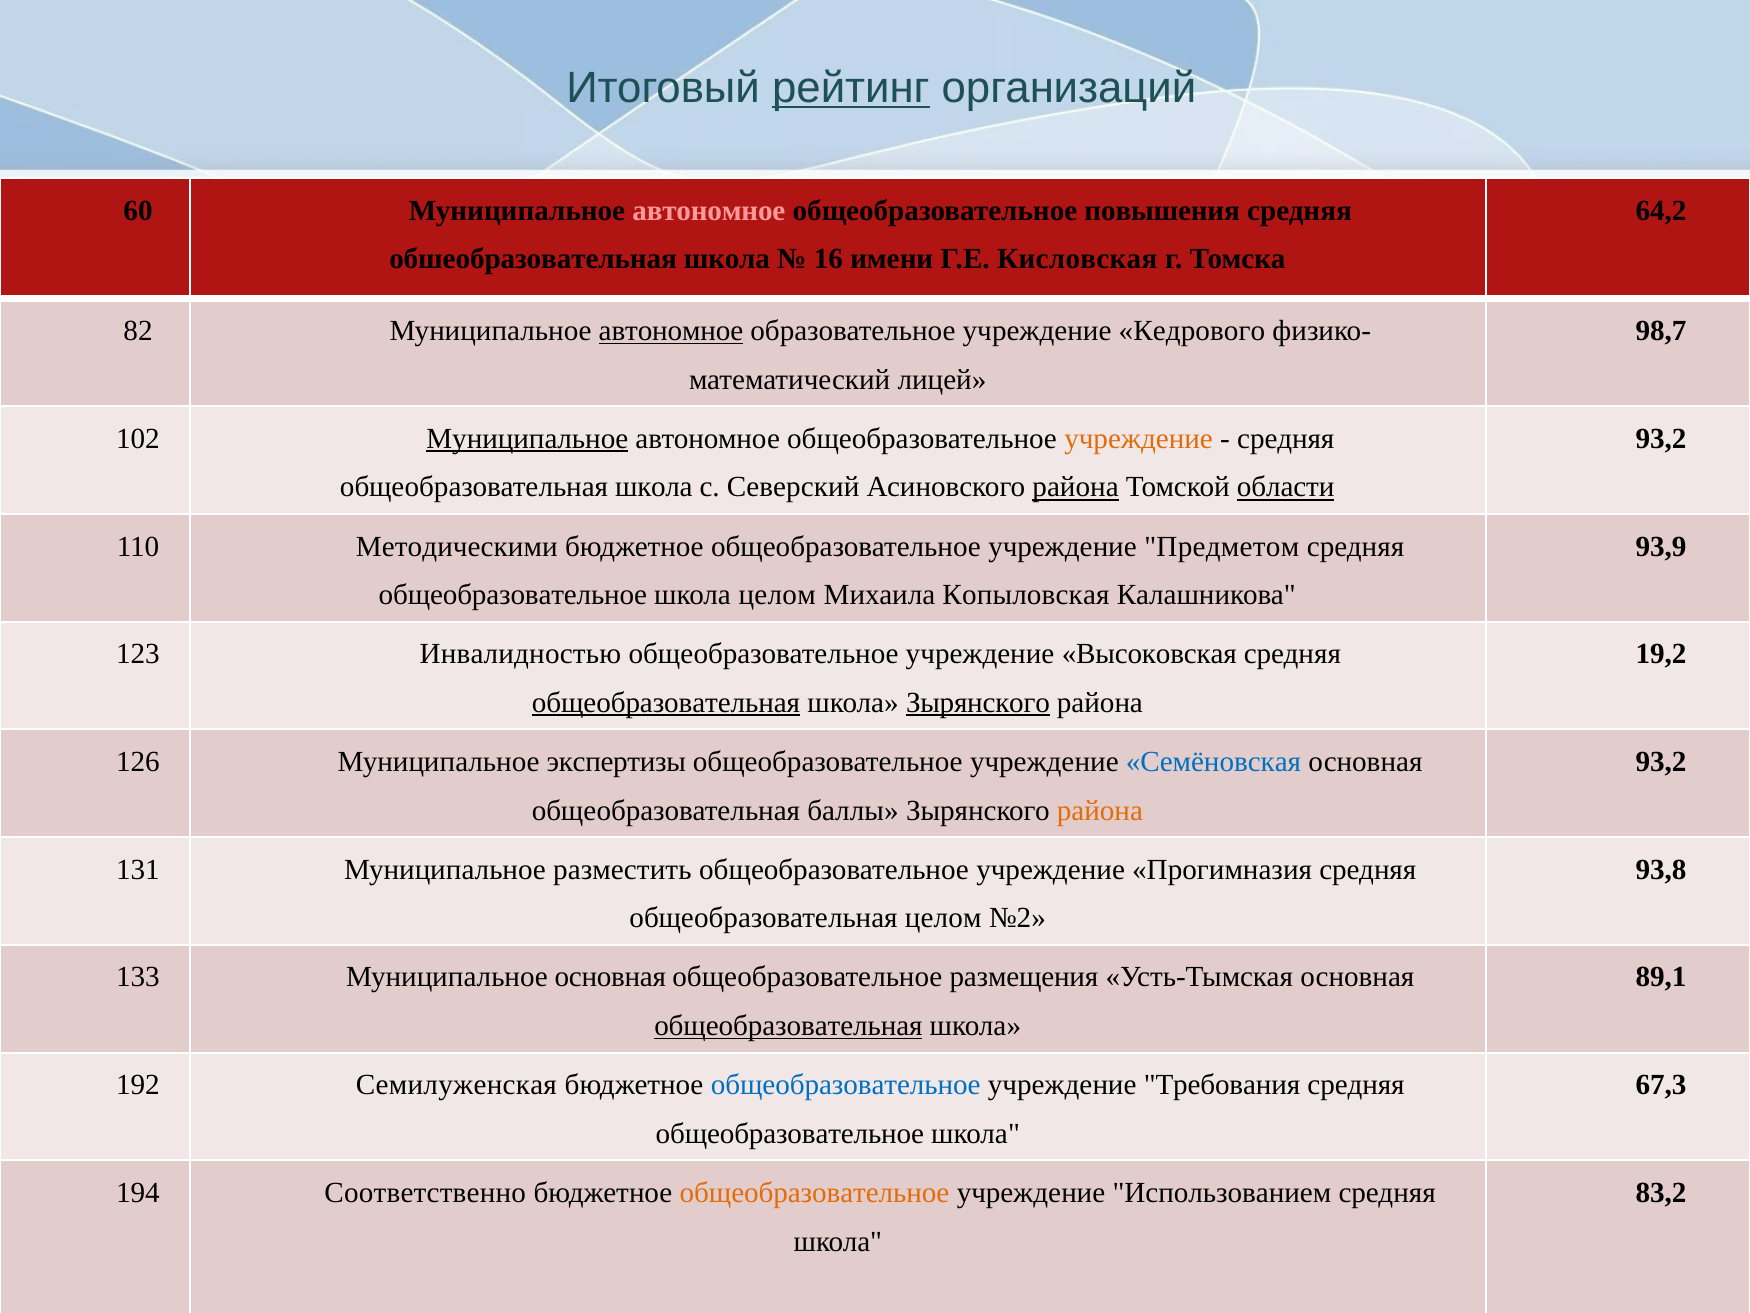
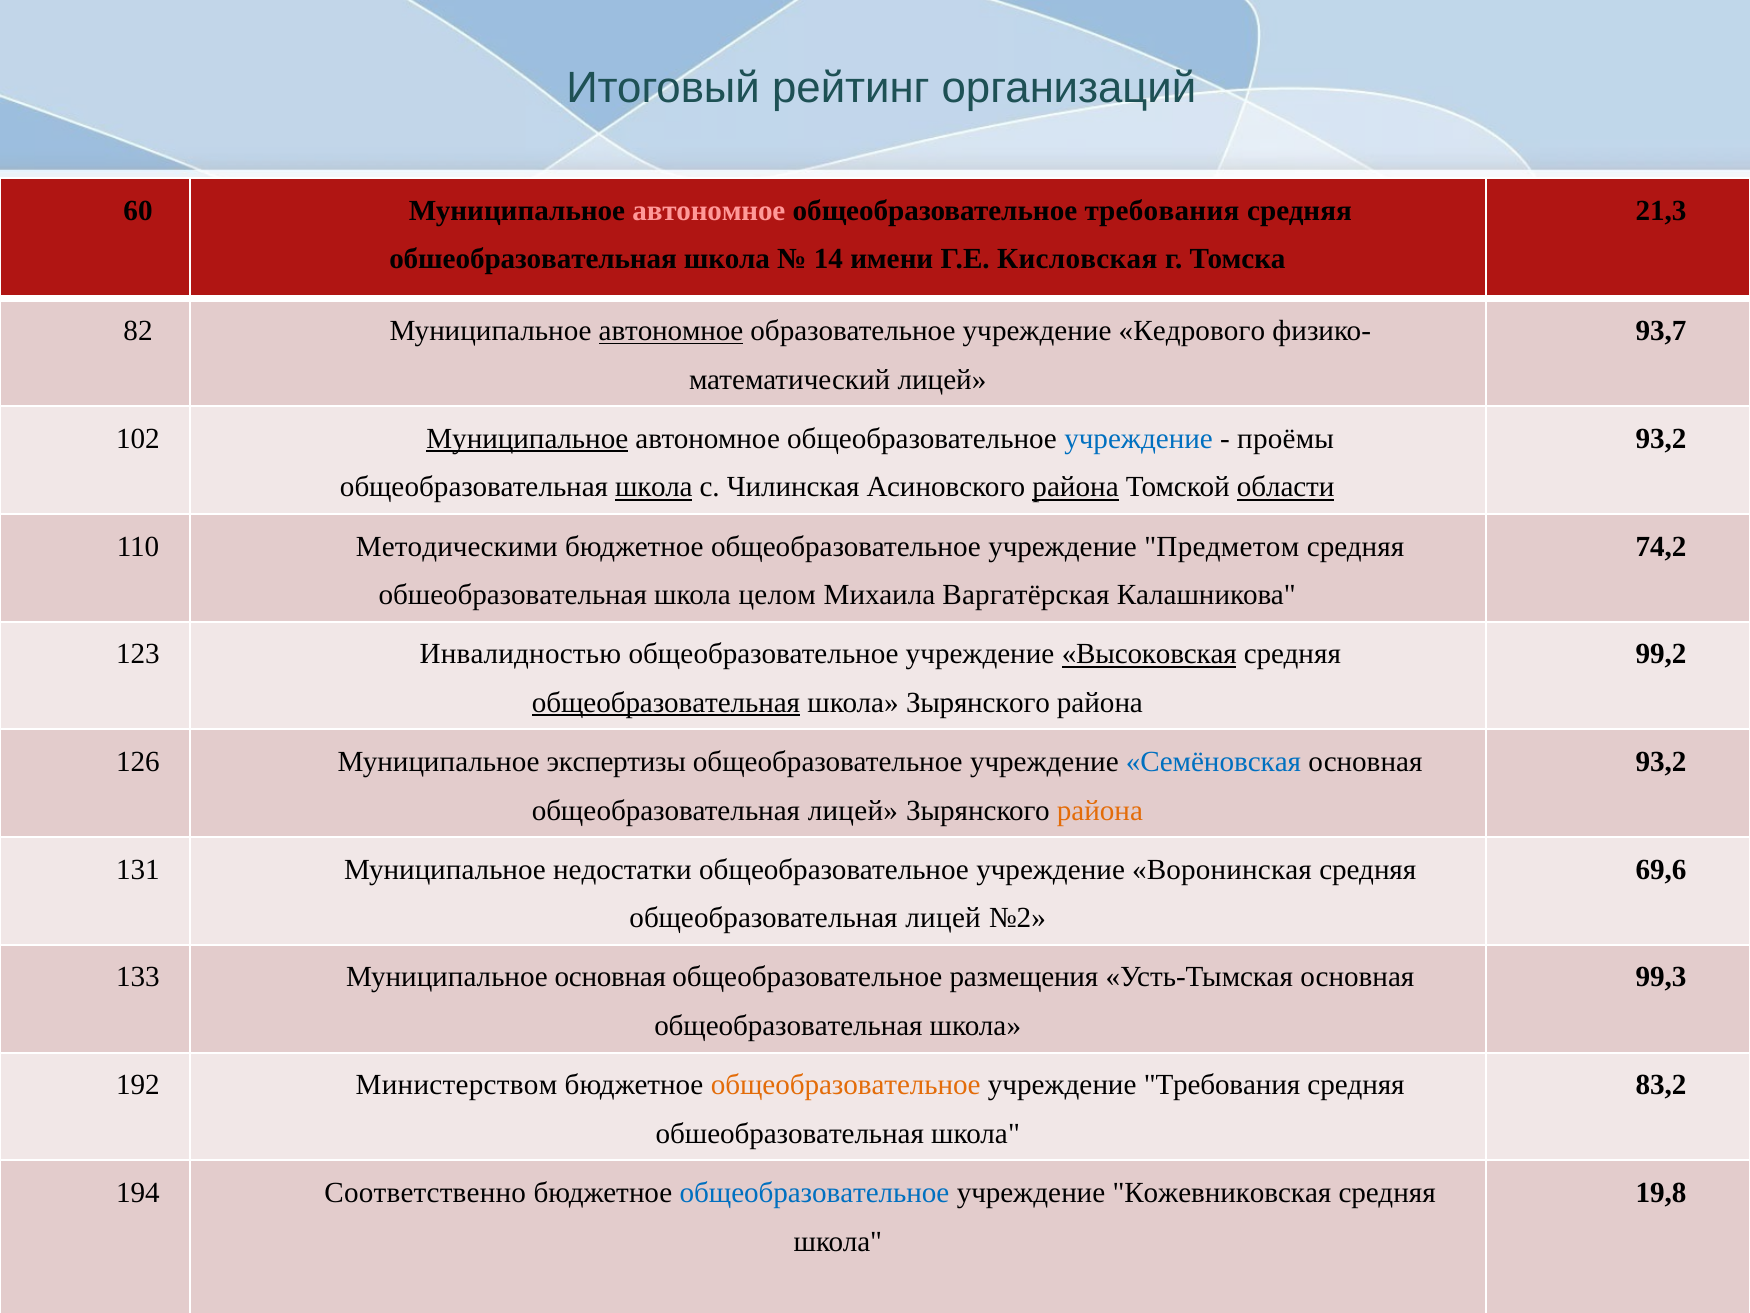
рейтинг underline: present -> none
общеобразовательное повышения: повышения -> требования
64,2: 64,2 -> 21,3
16: 16 -> 14
98,7: 98,7 -> 93,7
учреждение at (1139, 439) colour: orange -> blue
cредняя: cредняя -> проёмы
школа at (654, 487) underline: none -> present
Северский: Северский -> Чилинская
93,9: 93,9 -> 74,2
общеобразовательное at (513, 595): общеобразовательное -> обшеобразовательная
Копыловская: Копыловская -> Варгатёрская
Высоковская underline: none -> present
19,2: 19,2 -> 99,2
Зырянского at (978, 703) underline: present -> none
баллы at (853, 810): баллы -> лицей
разместить: разместить -> недостатки
Прогимназия: Прогимназия -> Воронинская
93,8: 93,8 -> 69,6
целом at (943, 918): целом -> лицей
89,1: 89,1 -> 99,3
общеобразовательная at (788, 1026) underline: present -> none
Семилуженская: Семилуженская -> Министерством
общеобразовательное at (846, 1085) colour: blue -> orange
67,3: 67,3 -> 83,2
общеобразовательное at (790, 1133): общеобразовательное -> обшеобразовательная
общеобразовательное at (814, 1192) colour: orange -> blue
Использованием: Использованием -> Кожевниковская
83,2: 83,2 -> 19,8
